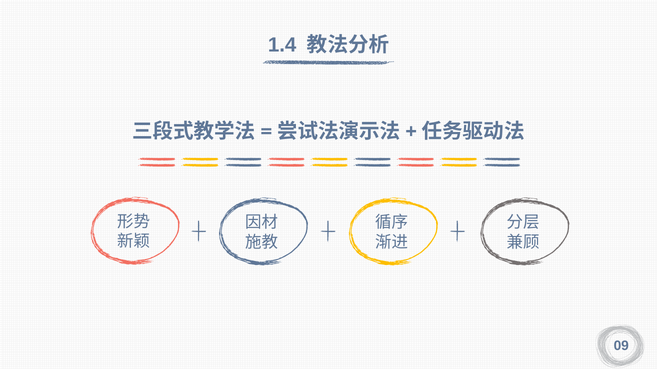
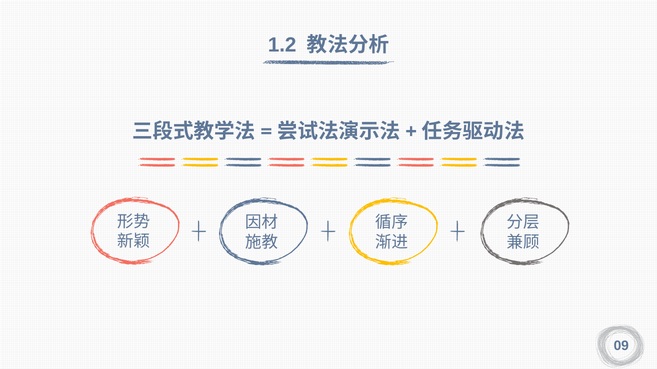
1.4: 1.4 -> 1.2
